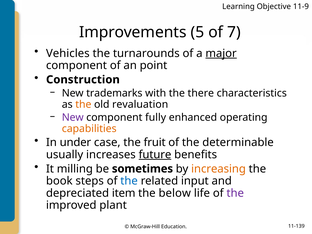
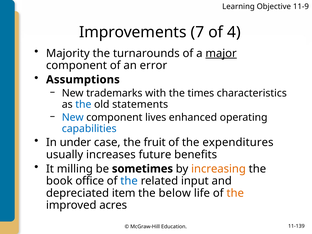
5: 5 -> 7
7: 7 -> 4
Vehicles: Vehicles -> Majority
point: point -> error
Construction: Construction -> Assumptions
there: there -> times
the at (83, 104) colour: orange -> blue
revaluation: revaluation -> statements
New at (73, 117) colour: purple -> blue
fully: fully -> lives
capabilities colour: orange -> blue
determinable: determinable -> expenditures
future underline: present -> none
steps: steps -> office
the at (235, 193) colour: purple -> orange
plant: plant -> acres
